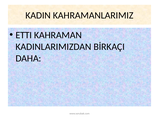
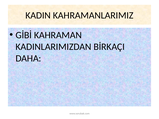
ETTI: ETTI -> GİBİ
